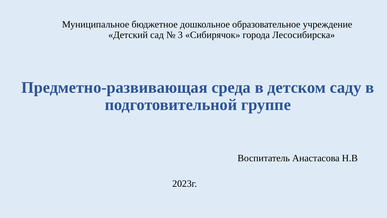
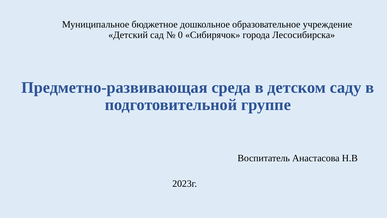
3: 3 -> 0
